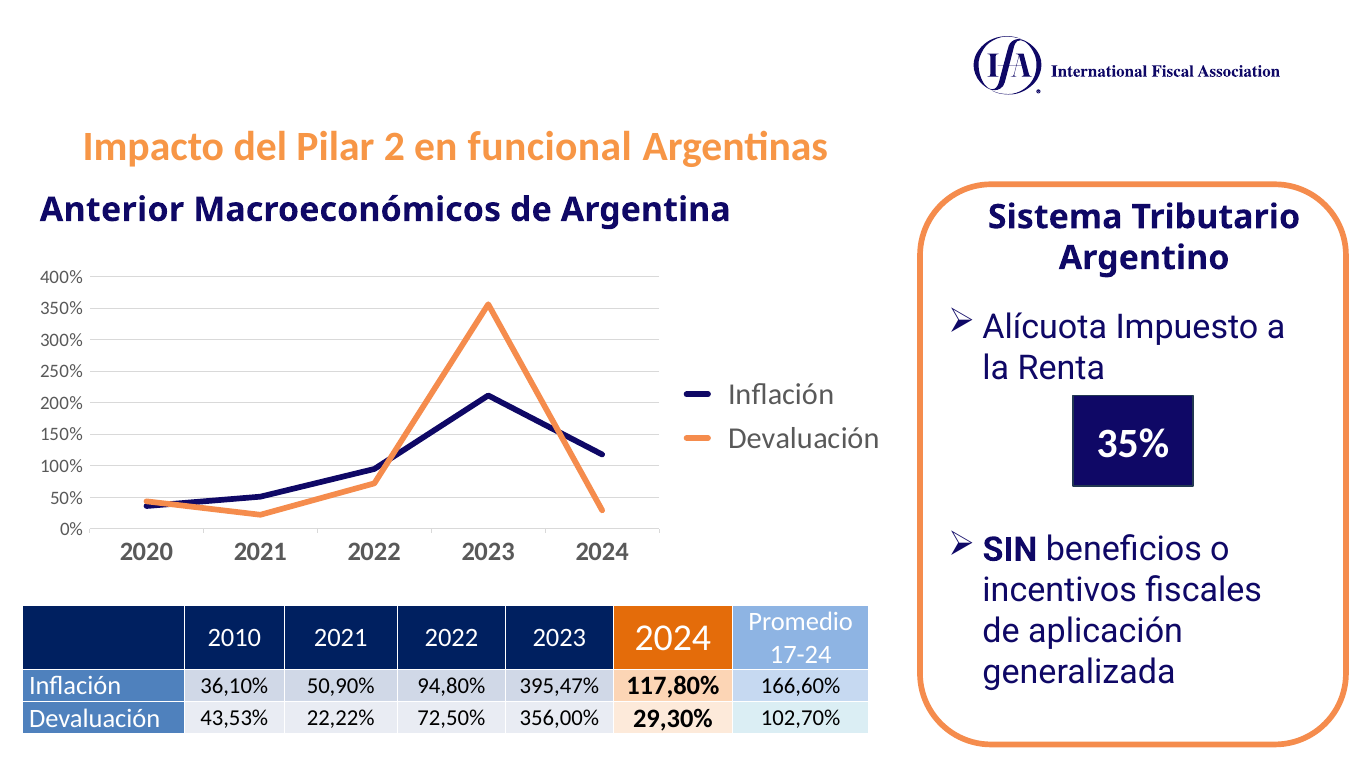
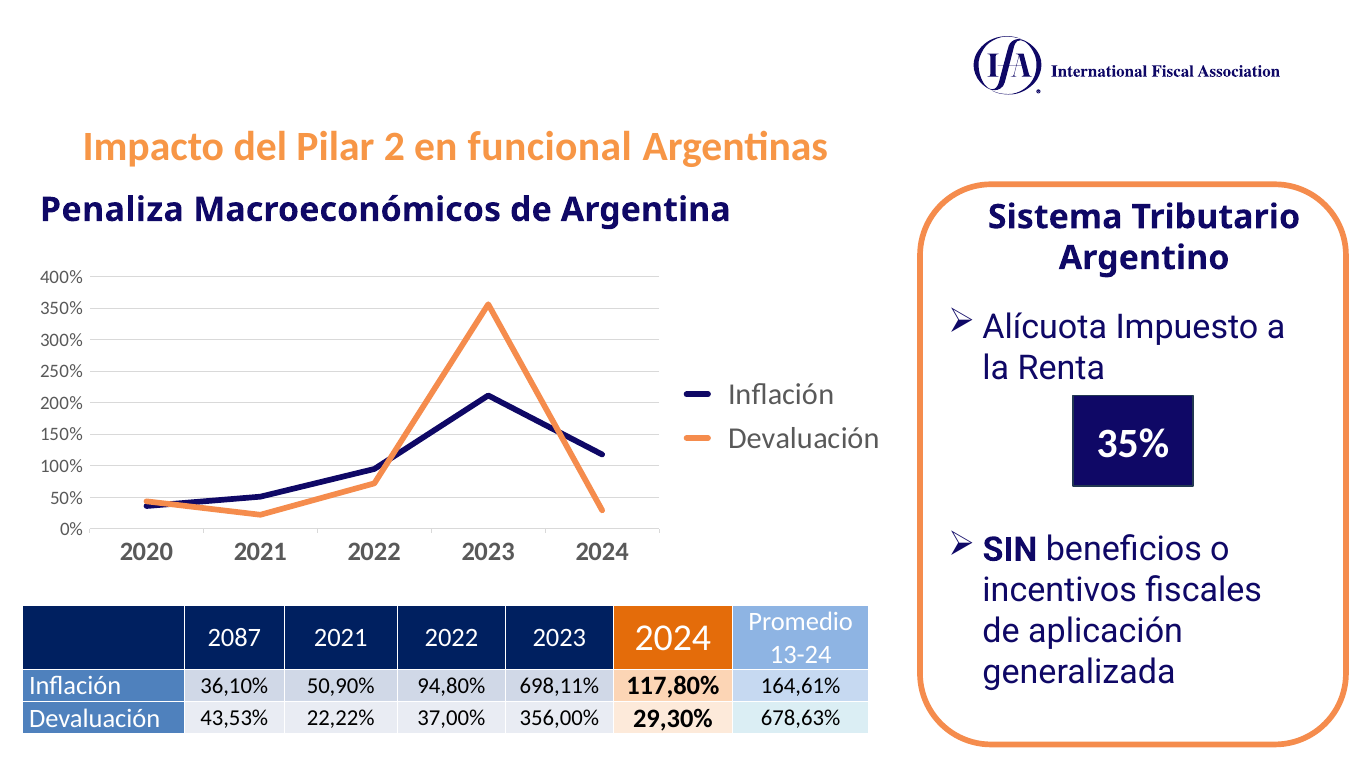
Anterior: Anterior -> Penaliza
2010: 2010 -> 2087
17-24: 17-24 -> 13-24
395,47%: 395,47% -> 698,11%
166,60%: 166,60% -> 164,61%
72,50%: 72,50% -> 37,00%
102,70%: 102,70% -> 678,63%
